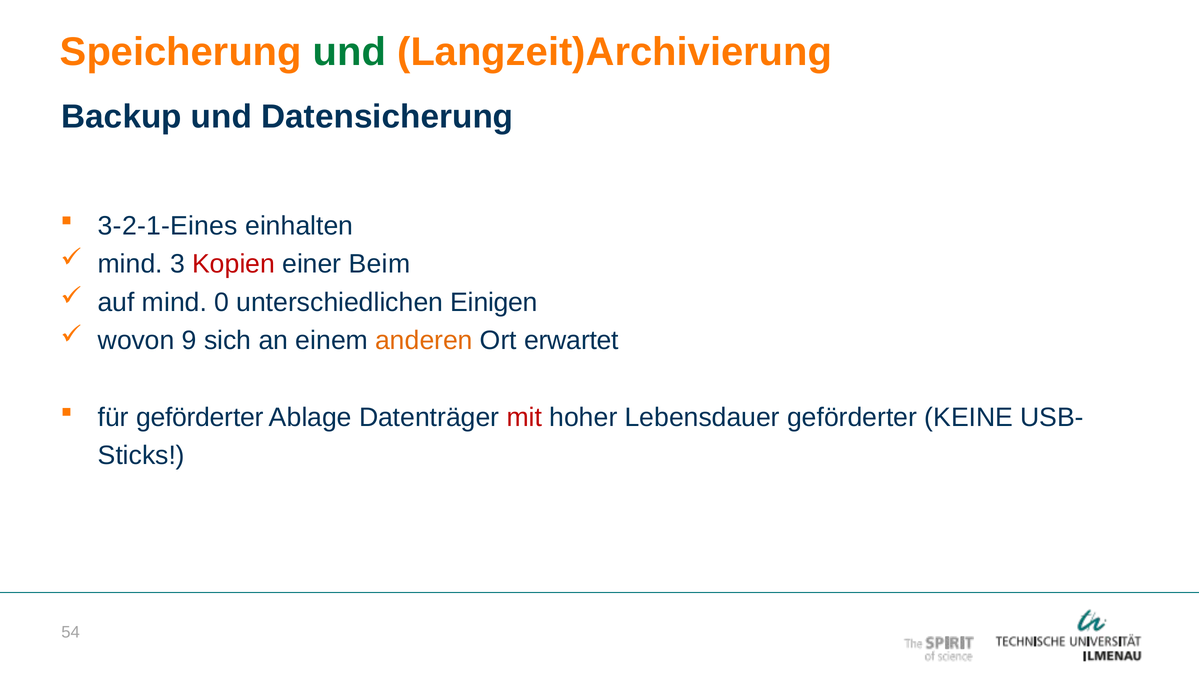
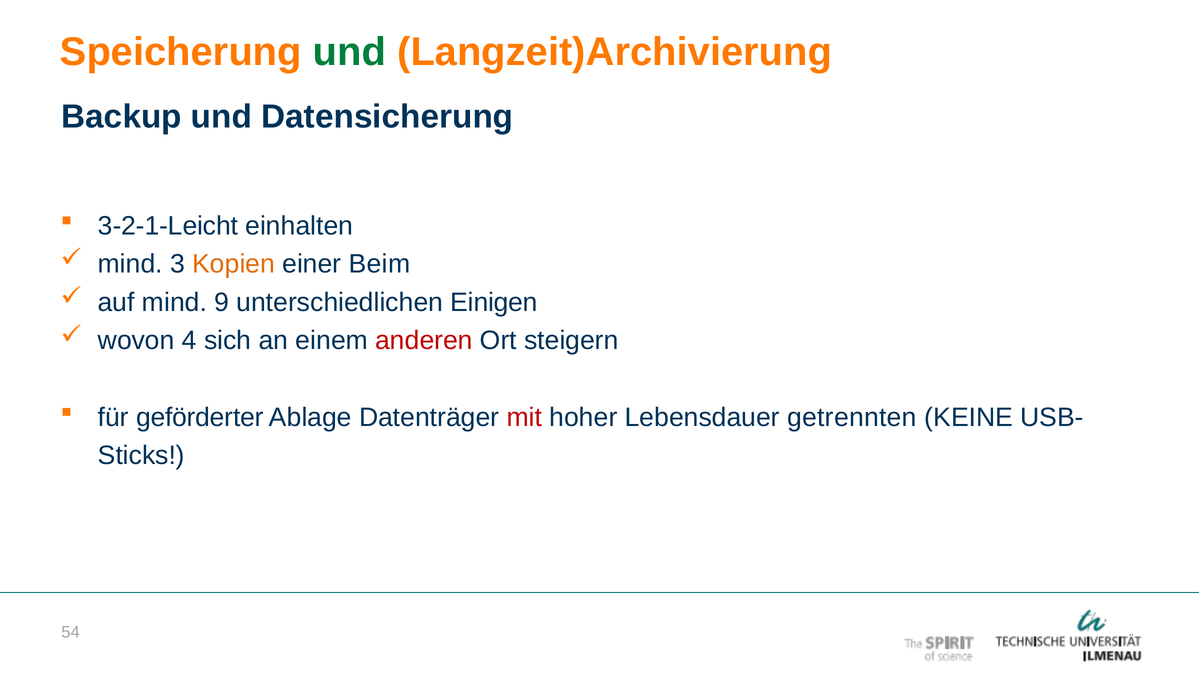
3-2-1-Eines: 3-2-1-Eines -> 3-2-1-Leicht
Kopien colour: red -> orange
0: 0 -> 9
9: 9 -> 4
anderen colour: orange -> red
erwartet: erwartet -> steigern
Lebensdauer geförderter: geförderter -> getrennten
